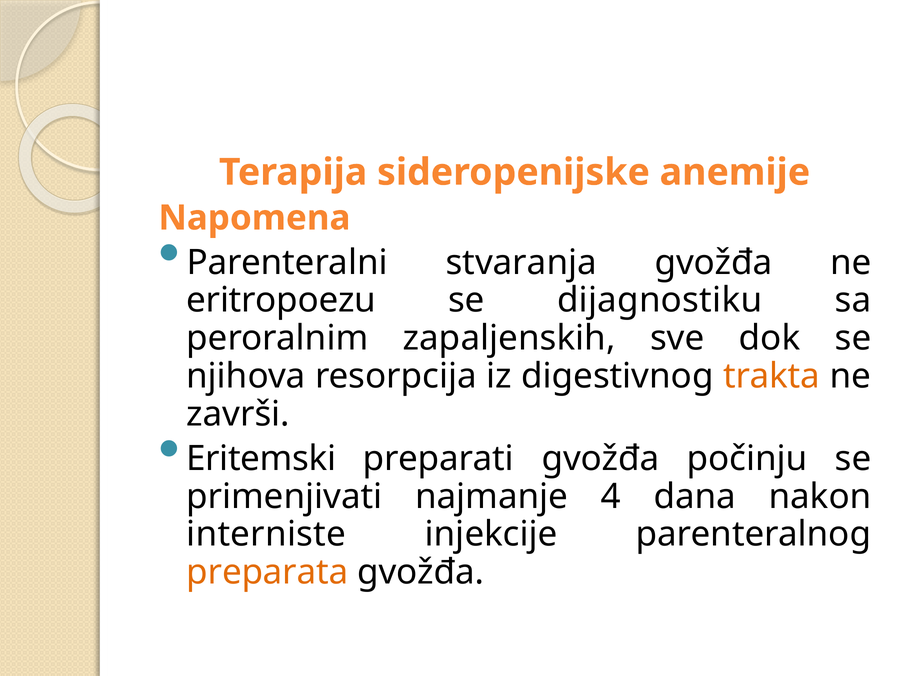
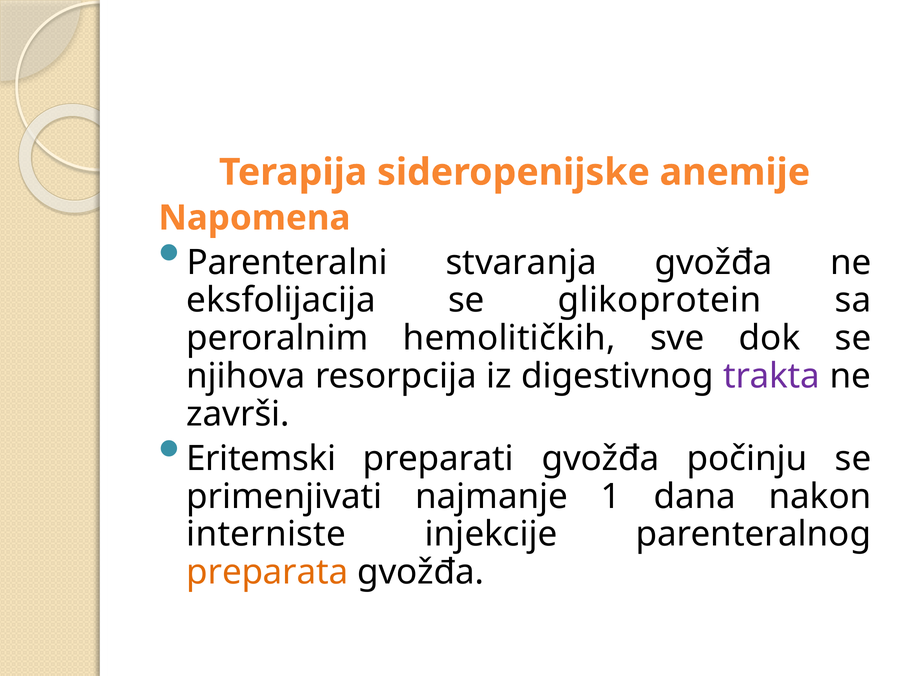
eritropoezu: eritropoezu -> eksfolijacija
dijagnostiku: dijagnostiku -> glikoprotein
zapaljenskih: zapaljenskih -> hemolitičkih
trakta colour: orange -> purple
4: 4 -> 1
